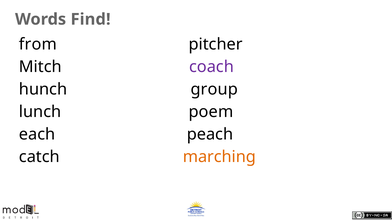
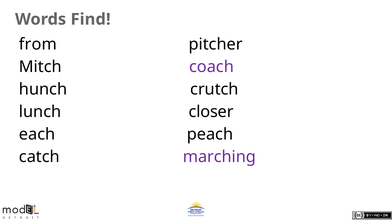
group: group -> crutch
poem: poem -> closer
marching colour: orange -> purple
